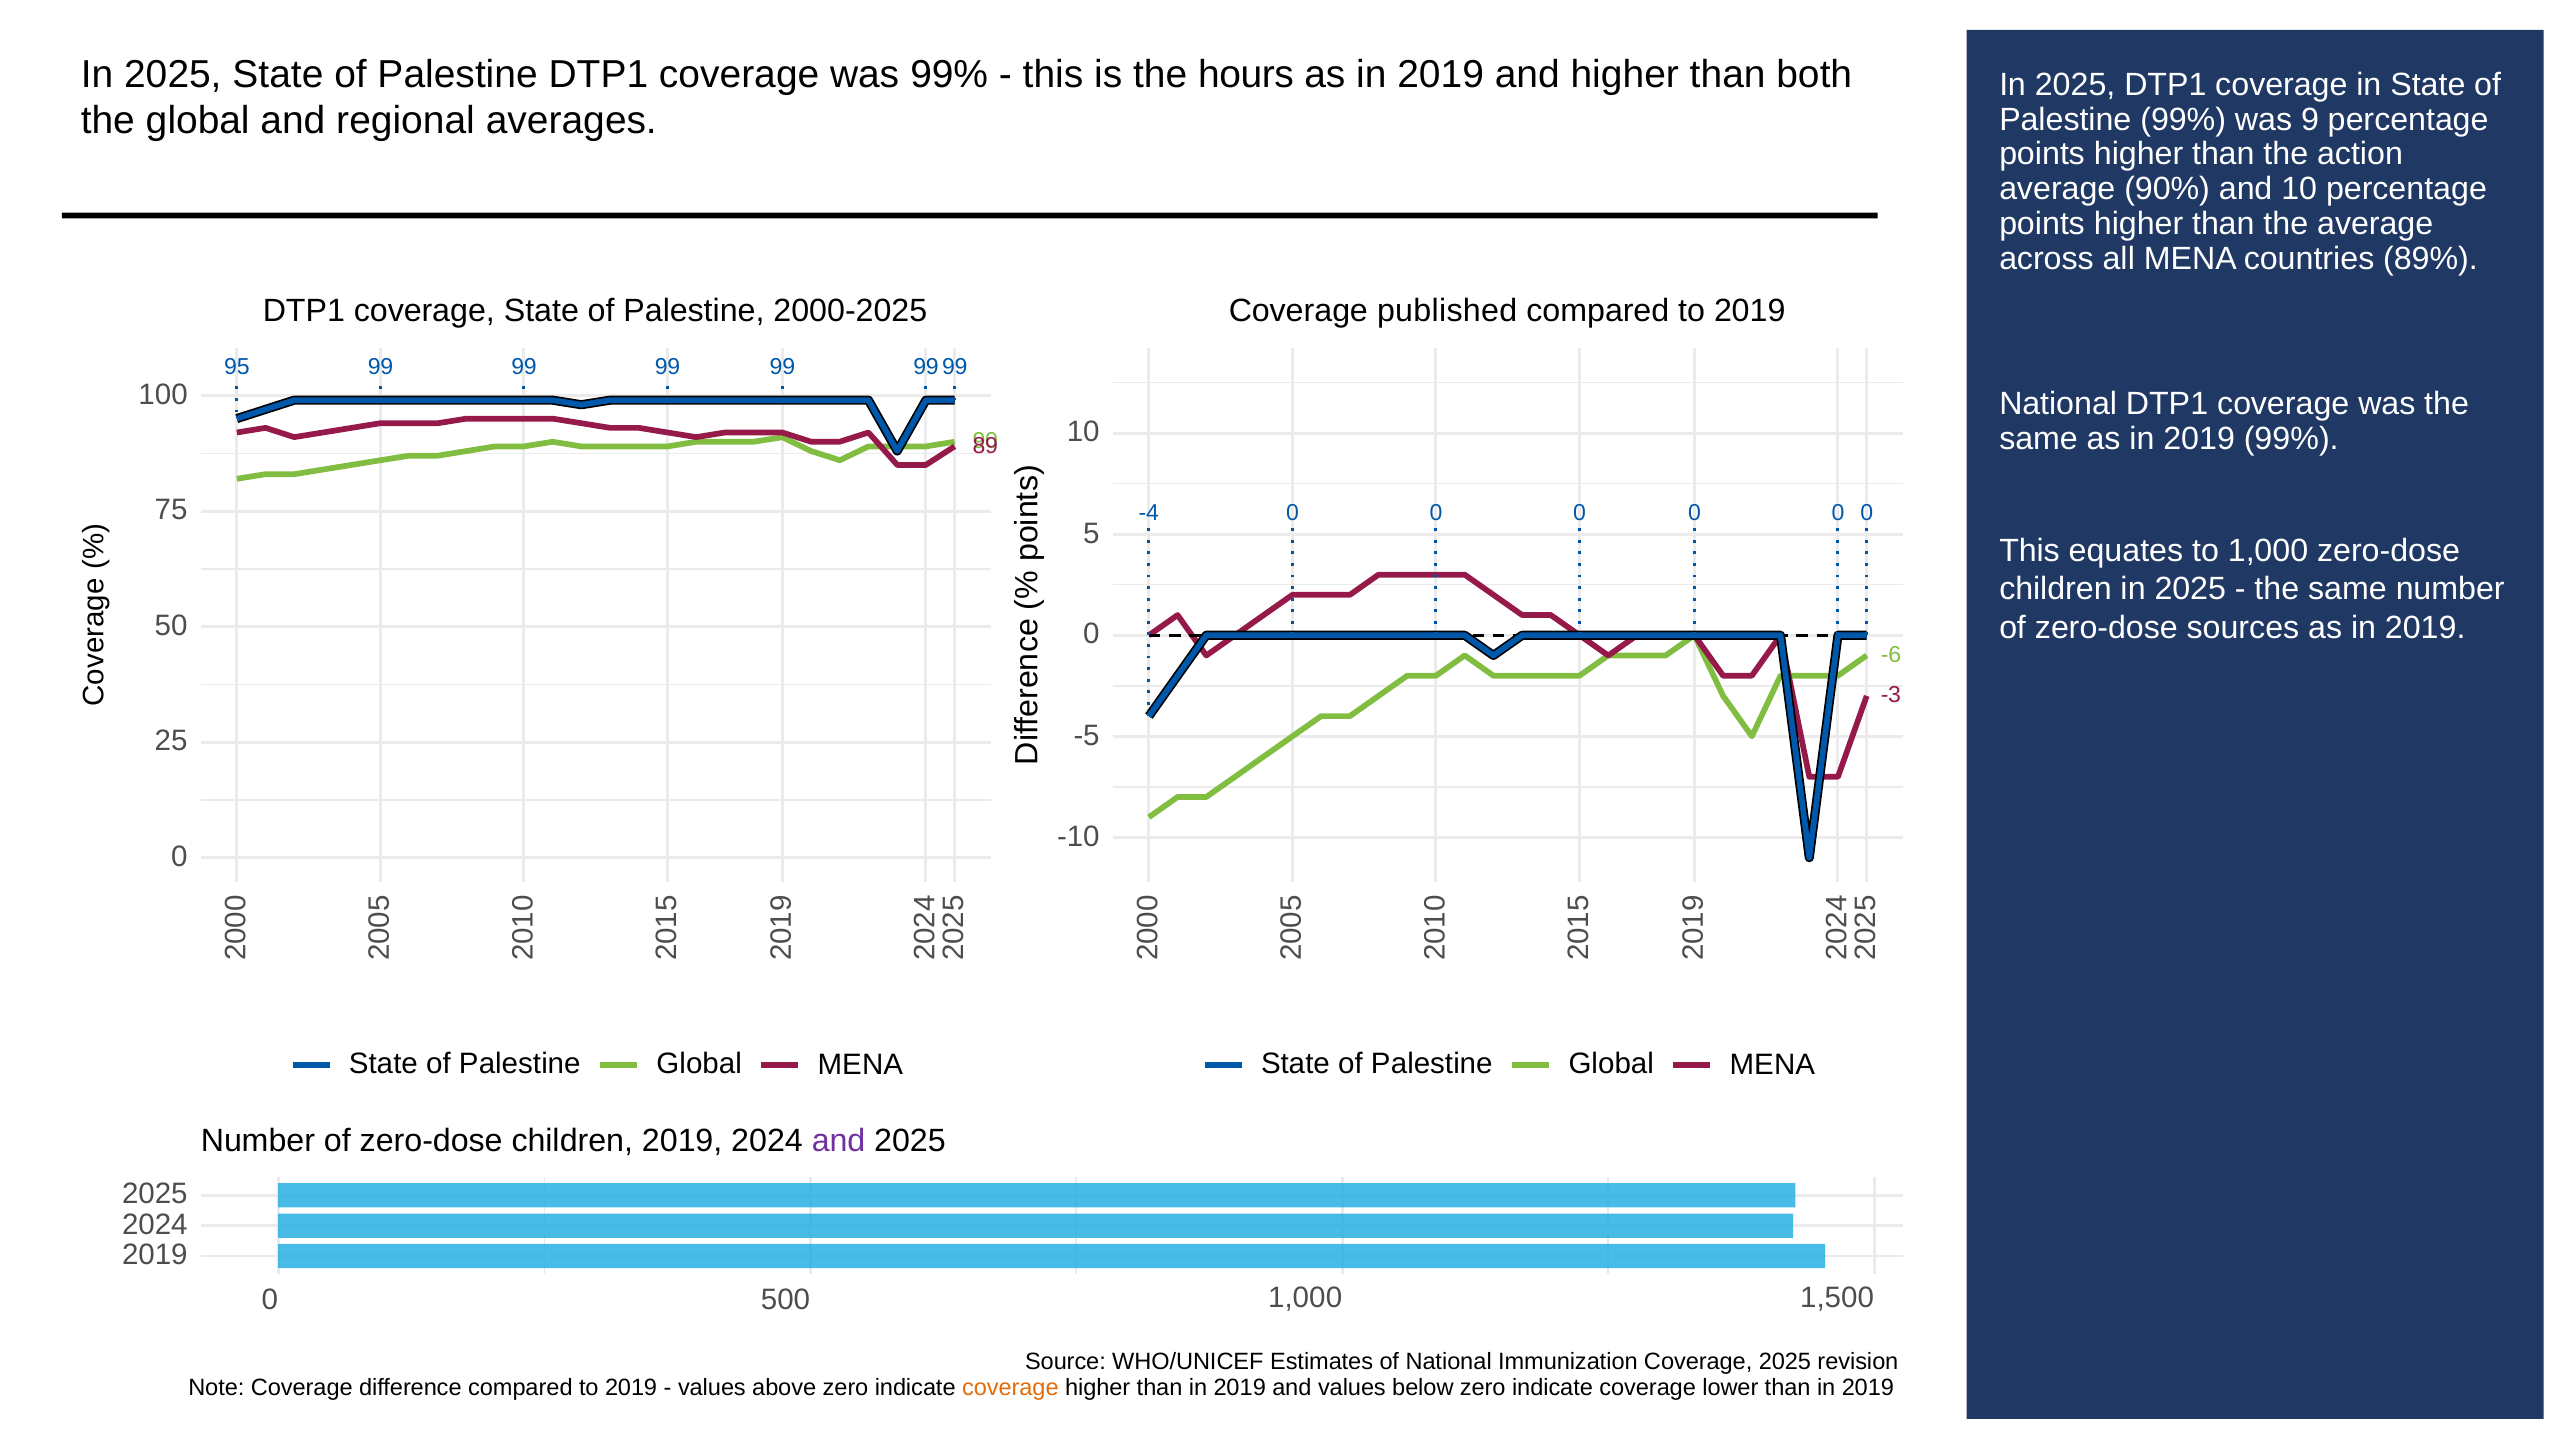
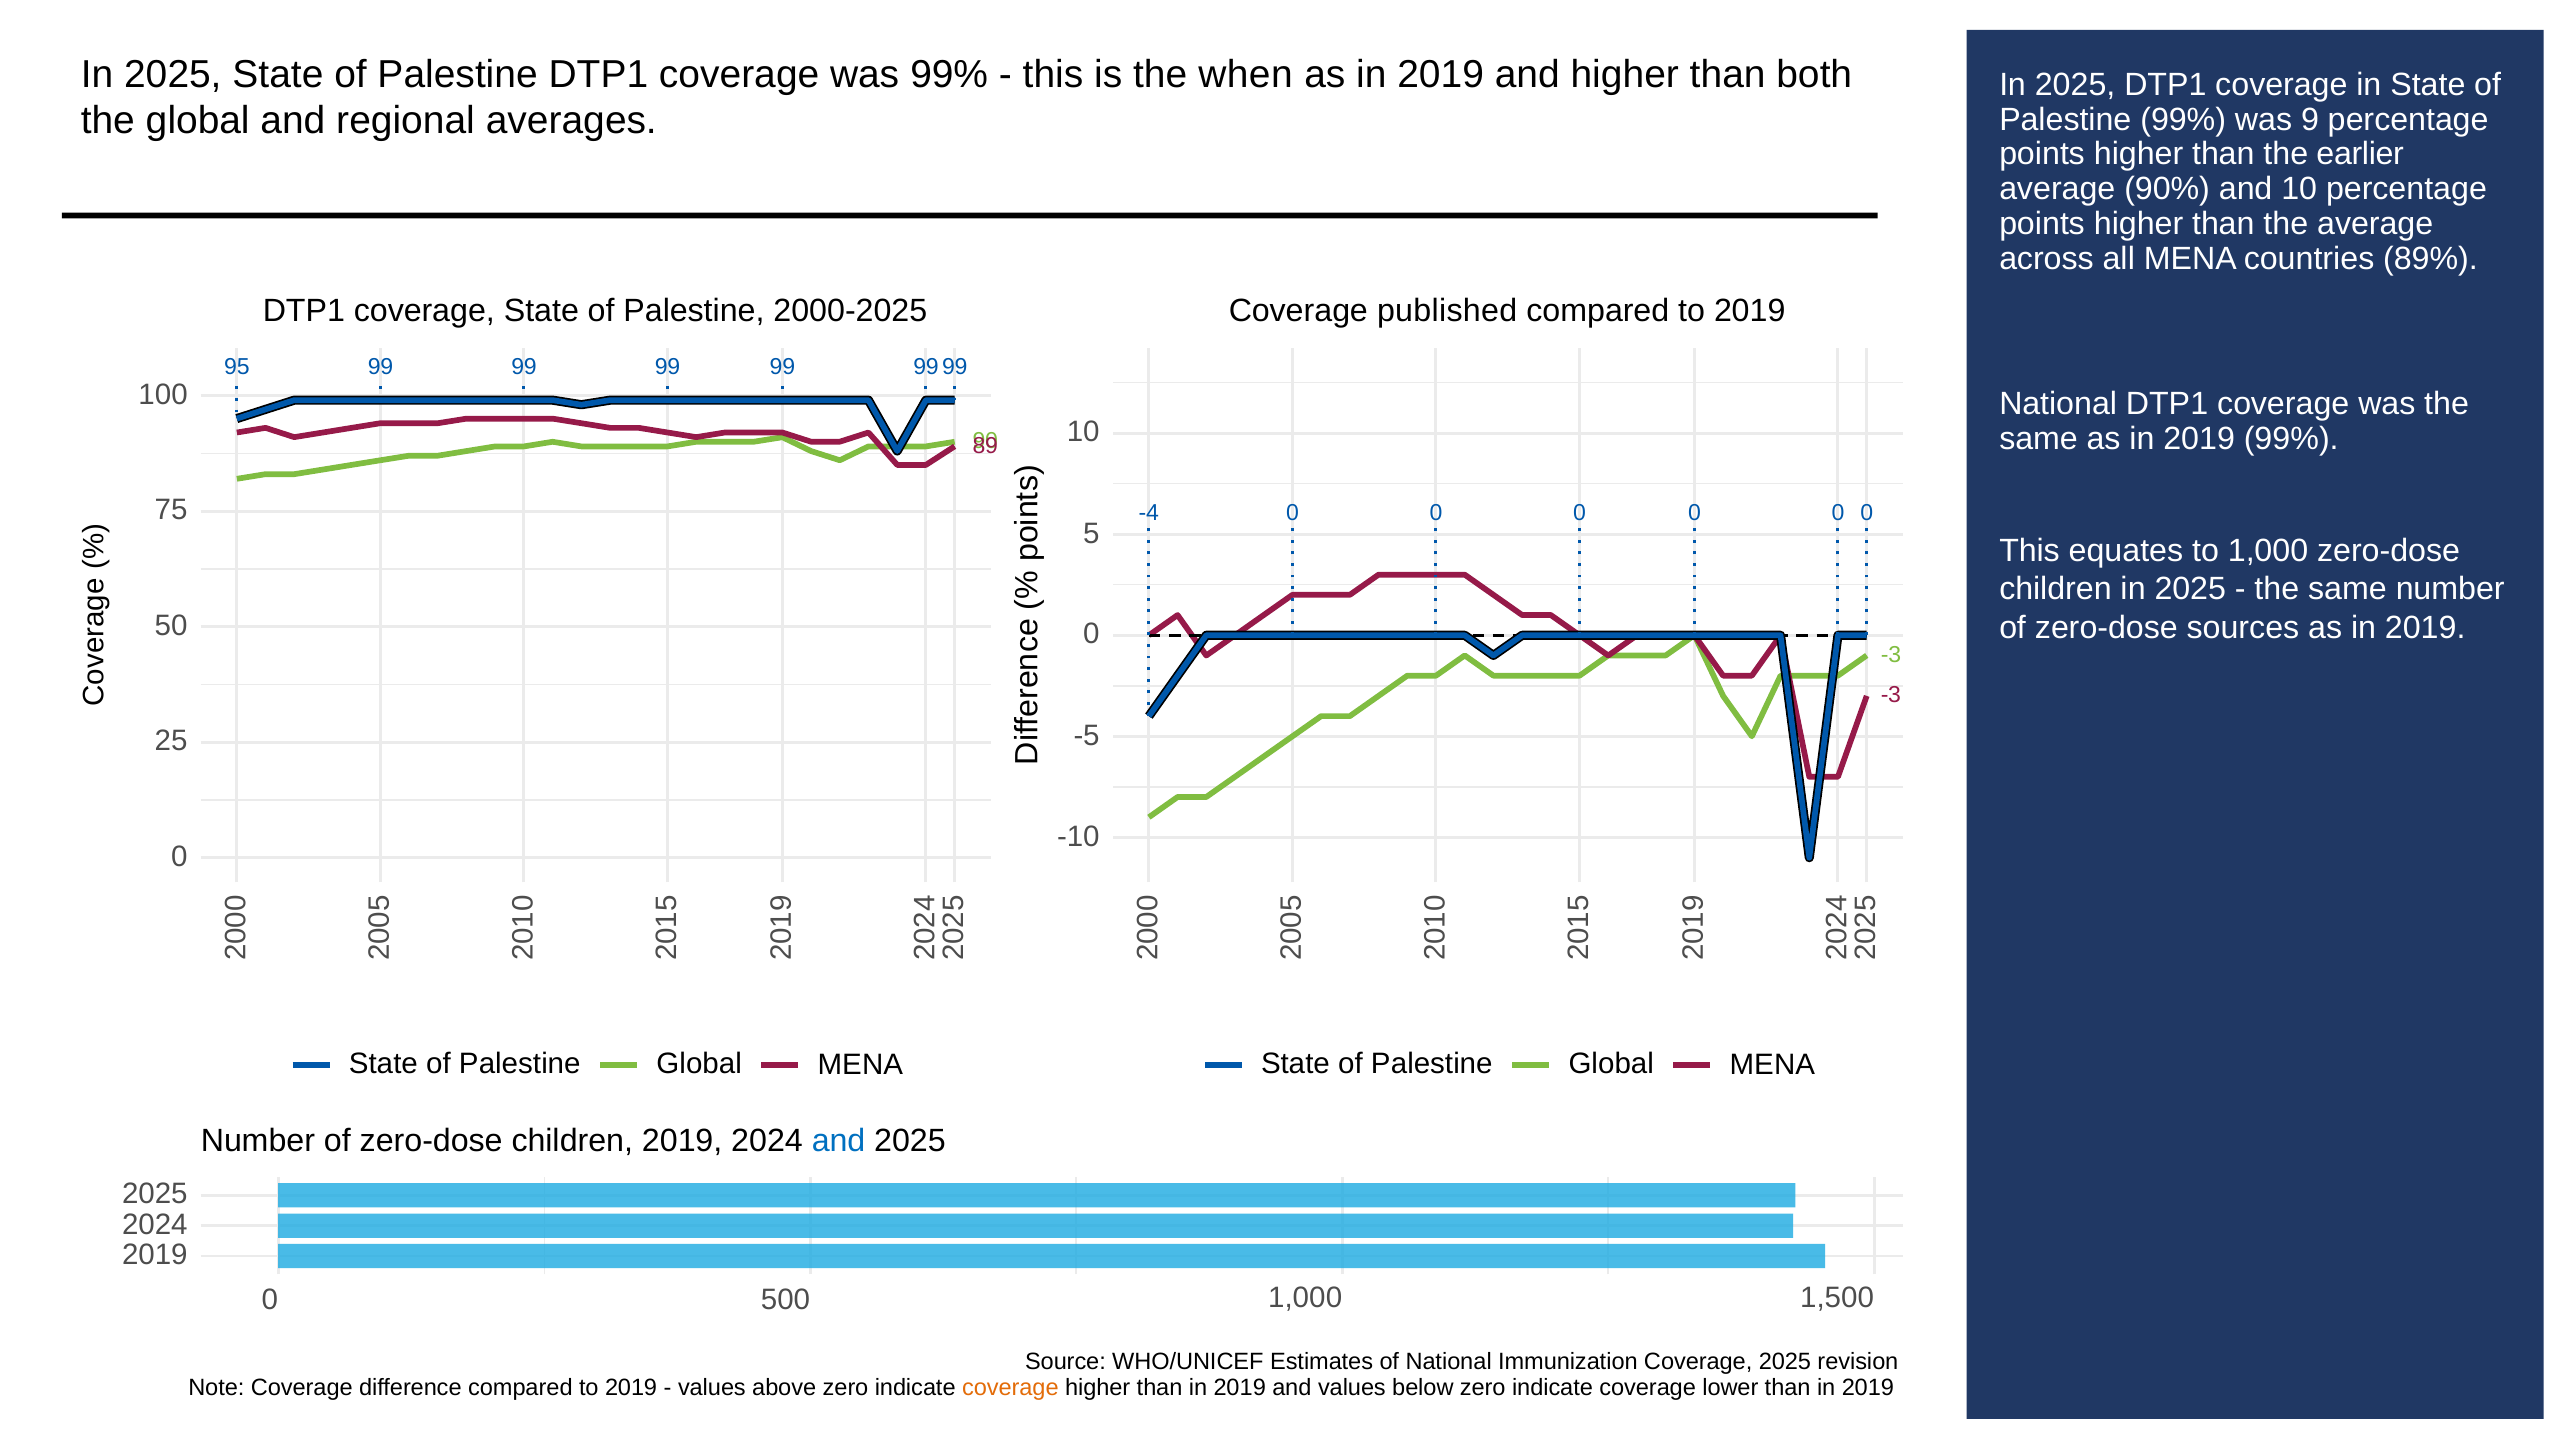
hours: hours -> when
action: action -> earlier
-6 at (1891, 655): -6 -> -3
and at (839, 1141) colour: purple -> blue
